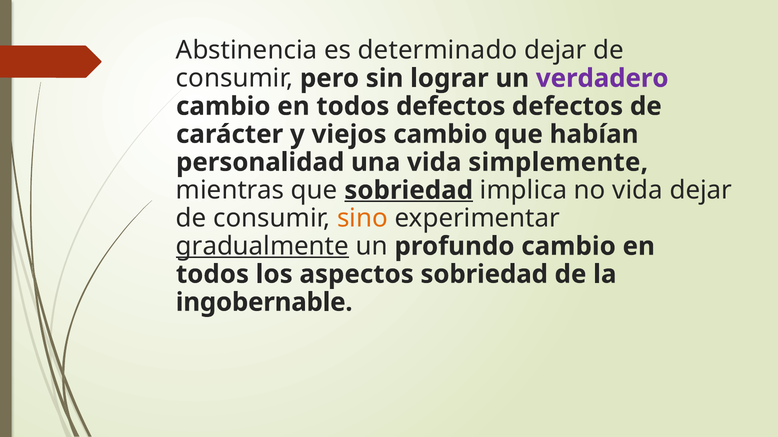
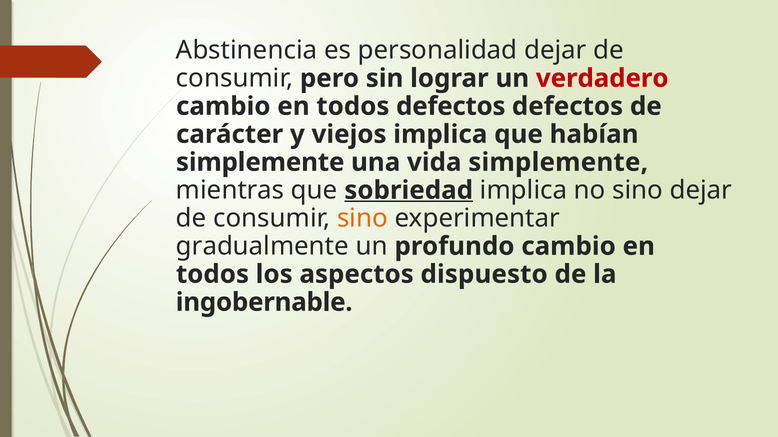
determinado: determinado -> personalidad
verdadero colour: purple -> red
viejos cambio: cambio -> implica
personalidad at (260, 163): personalidad -> simplemente
no vida: vida -> sino
gradualmente underline: present -> none
aspectos sobriedad: sobriedad -> dispuesto
